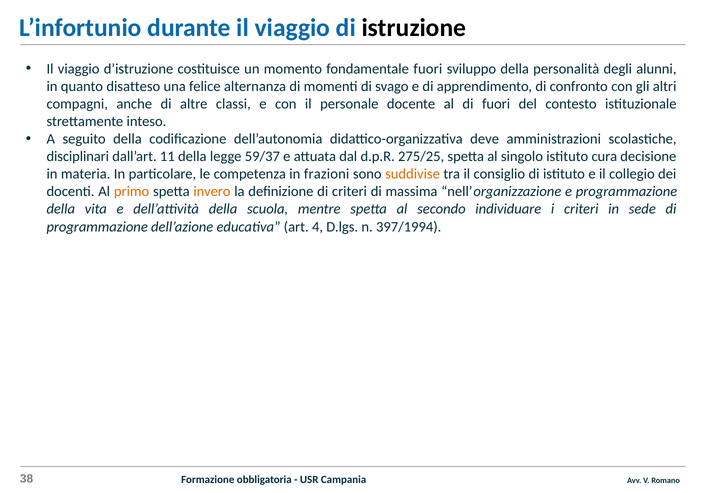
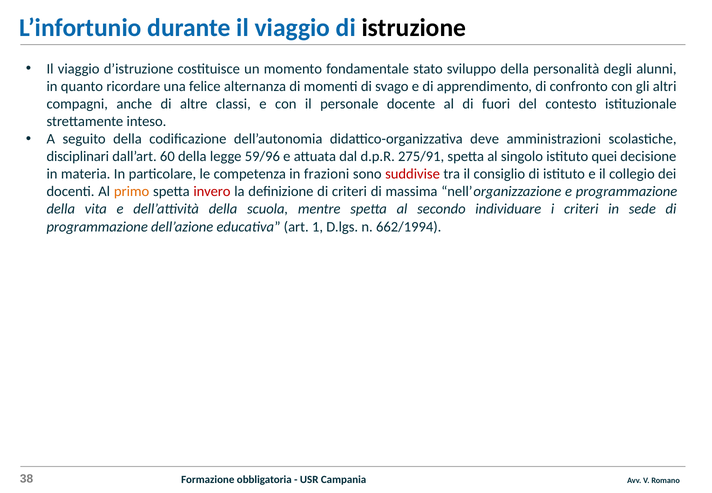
fondamentale fuori: fuori -> stato
disatteso: disatteso -> ricordare
11: 11 -> 60
59/37: 59/37 -> 59/96
275/25: 275/25 -> 275/91
cura: cura -> quei
suddivise colour: orange -> red
invero colour: orange -> red
4: 4 -> 1
397/1994: 397/1994 -> 662/1994
